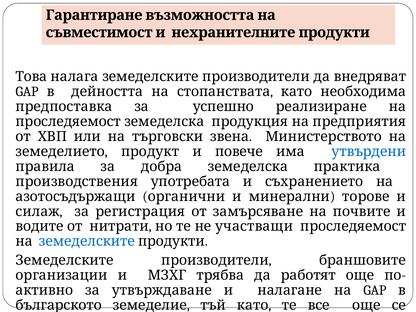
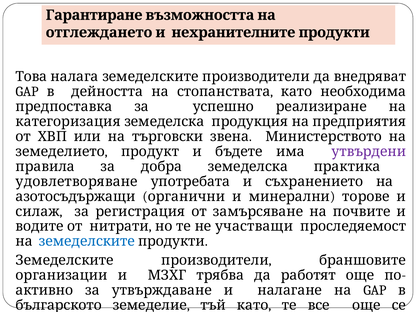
съвместимост: съвместимост -> отглеждането
проследяемост at (68, 122): проследяемост -> категоризация
повече: повече -> бъдете
утвърдени colour: blue -> purple
производствения: производствения -> удовлетворяване
